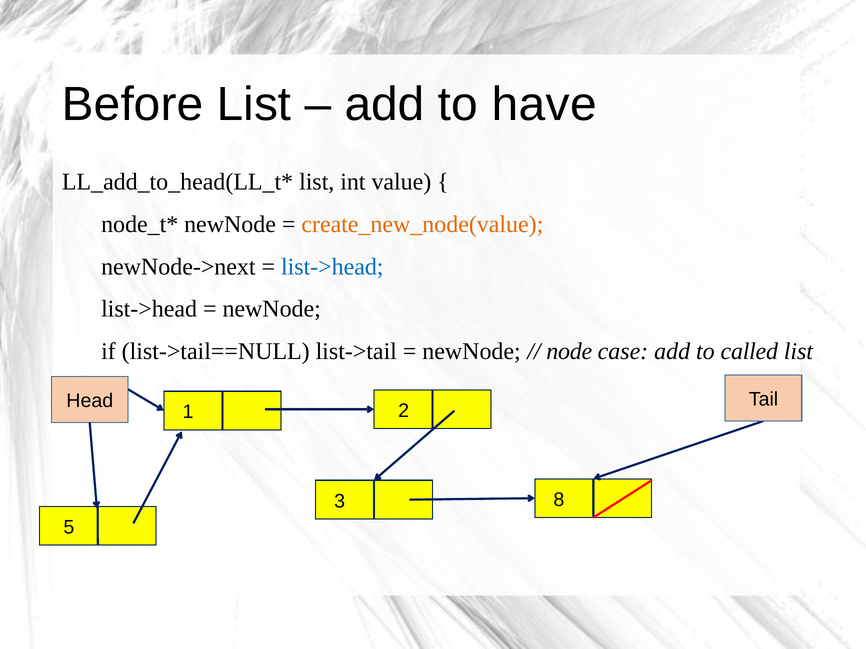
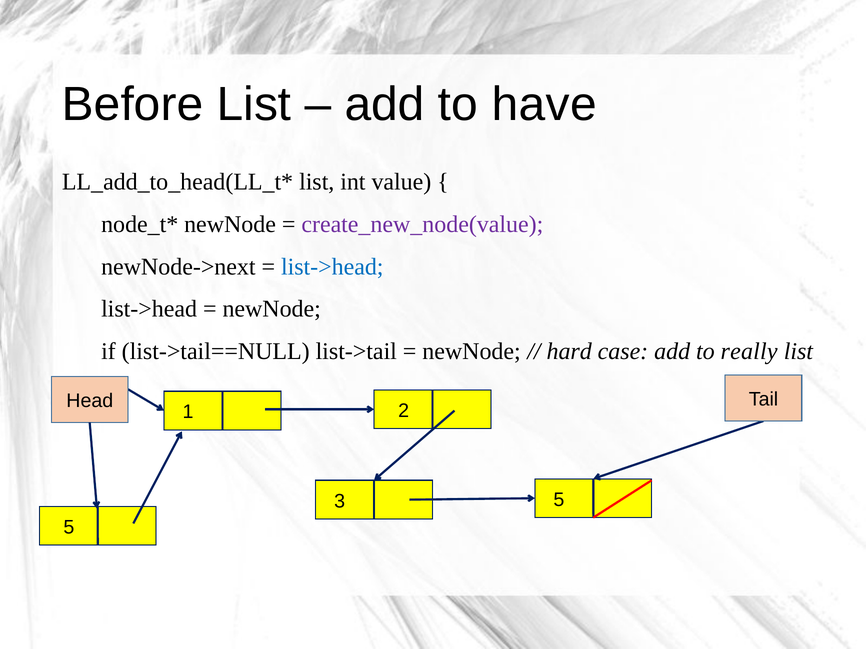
create_new_node(value colour: orange -> purple
node: node -> hard
called: called -> really
3 8: 8 -> 5
